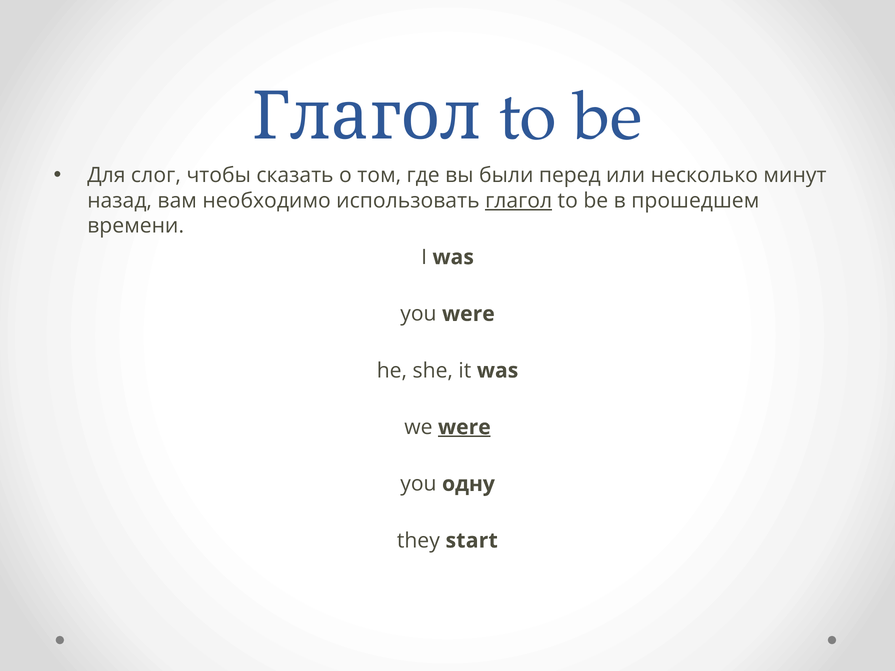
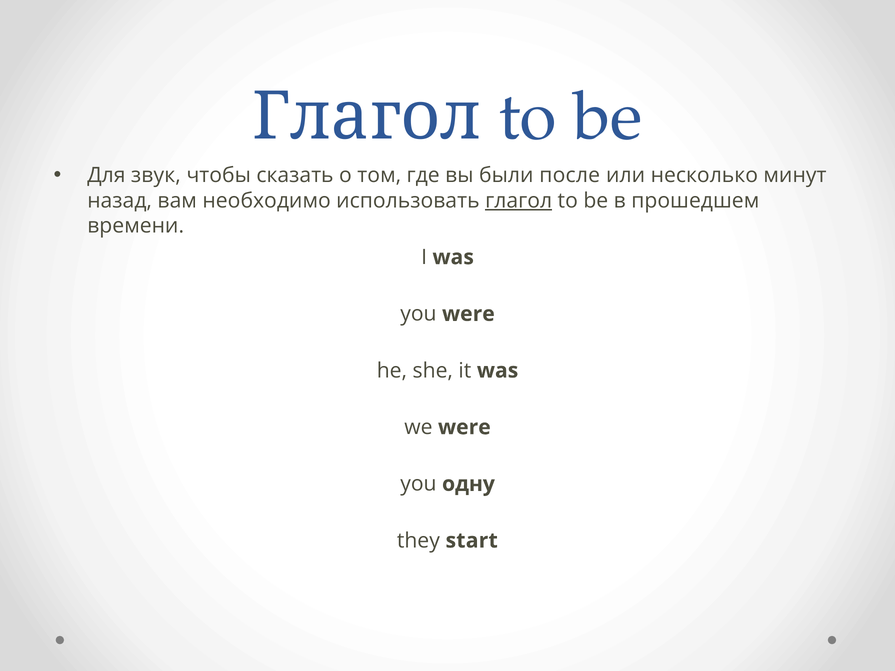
слог: слог -> звук
перед: перед -> после
were at (464, 427) underline: present -> none
